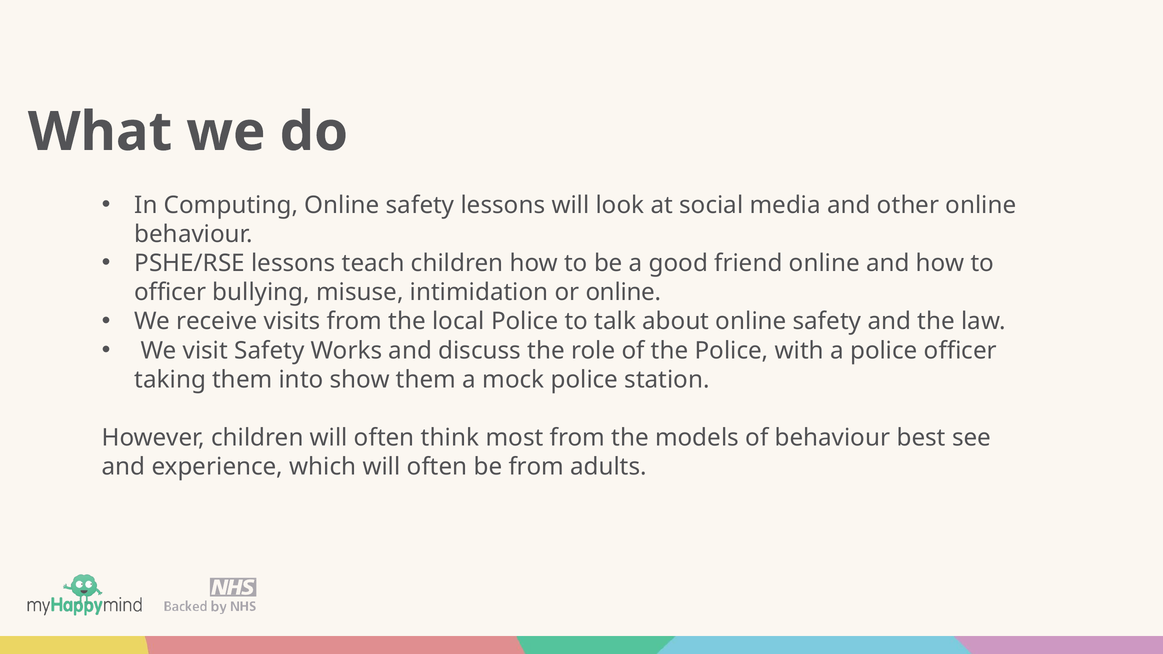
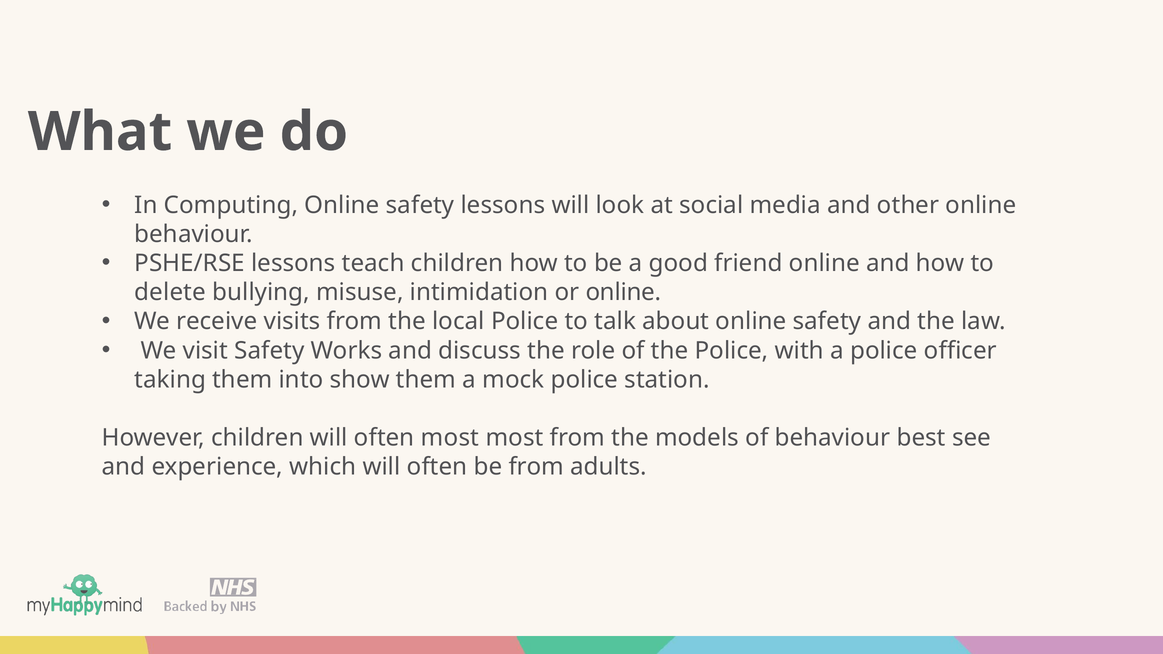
officer at (170, 292): officer -> delete
often think: think -> most
